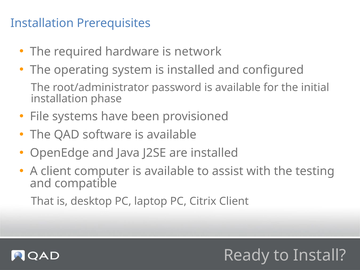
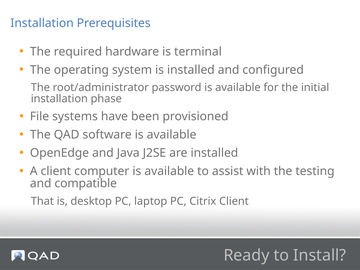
network: network -> terminal
